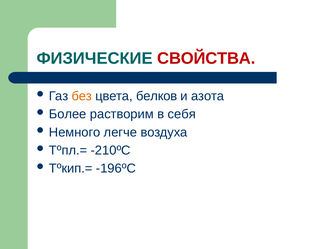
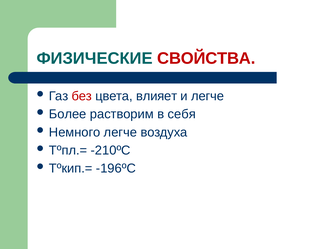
без colour: orange -> red
белков: белков -> влияет
и азота: азота -> легче
